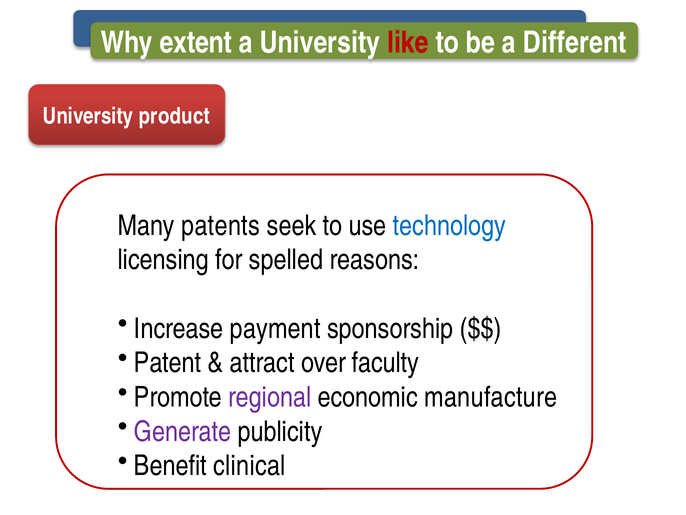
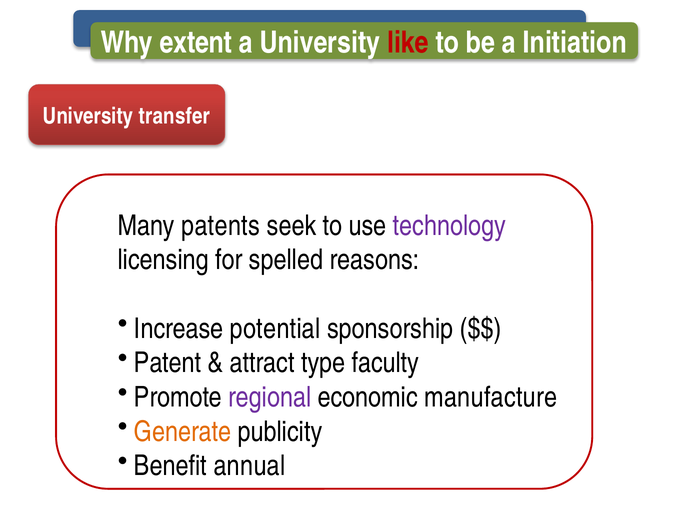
Different: Different -> Initiation
product: product -> transfer
technology colour: blue -> purple
payment: payment -> potential
over: over -> type
Generate colour: purple -> orange
clinical: clinical -> annual
